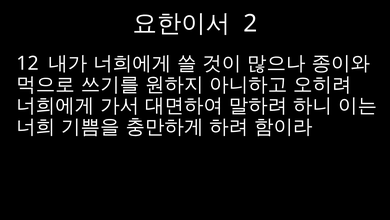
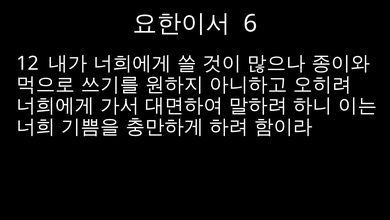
2: 2 -> 6
